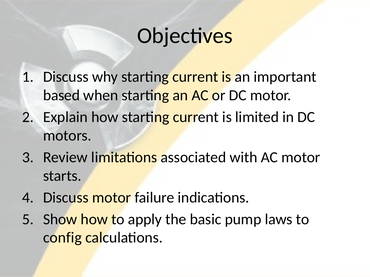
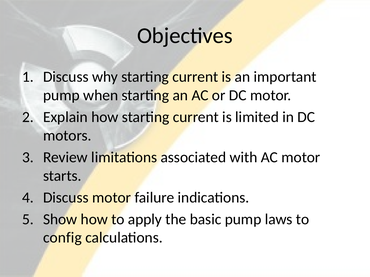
based at (61, 95): based -> pump
